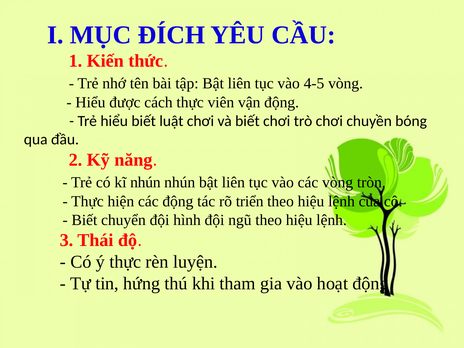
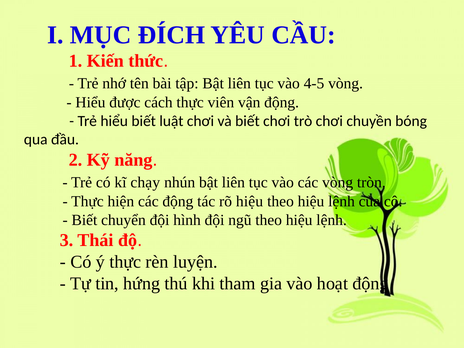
kĩ nhún: nhún -> chạy
rõ triển: triển -> hiệu
